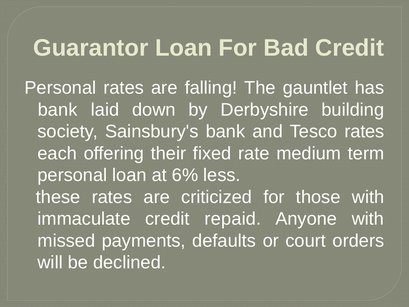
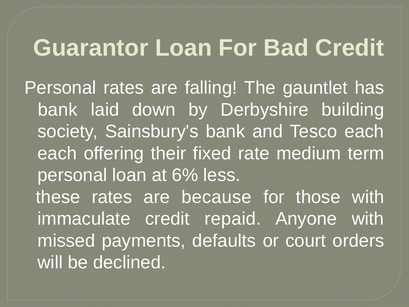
Tesco rates: rates -> each
criticized: criticized -> because
